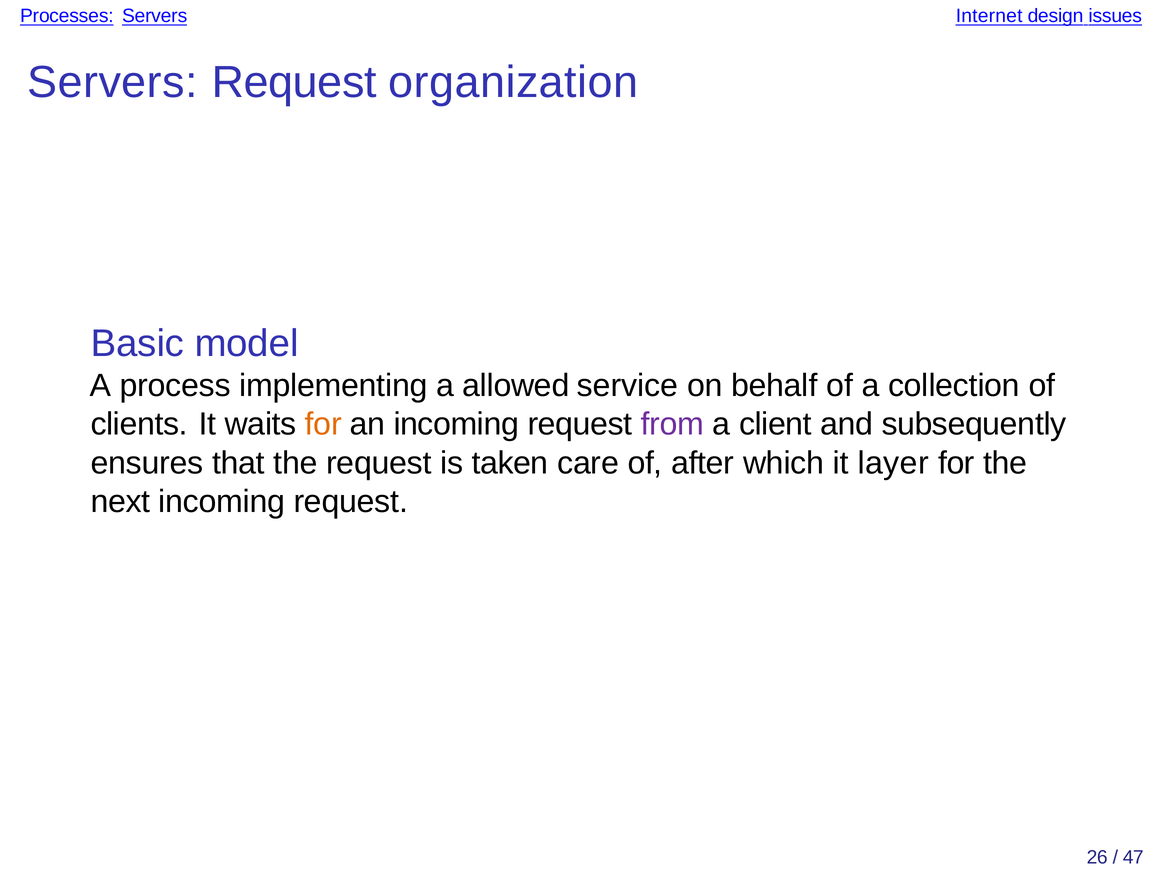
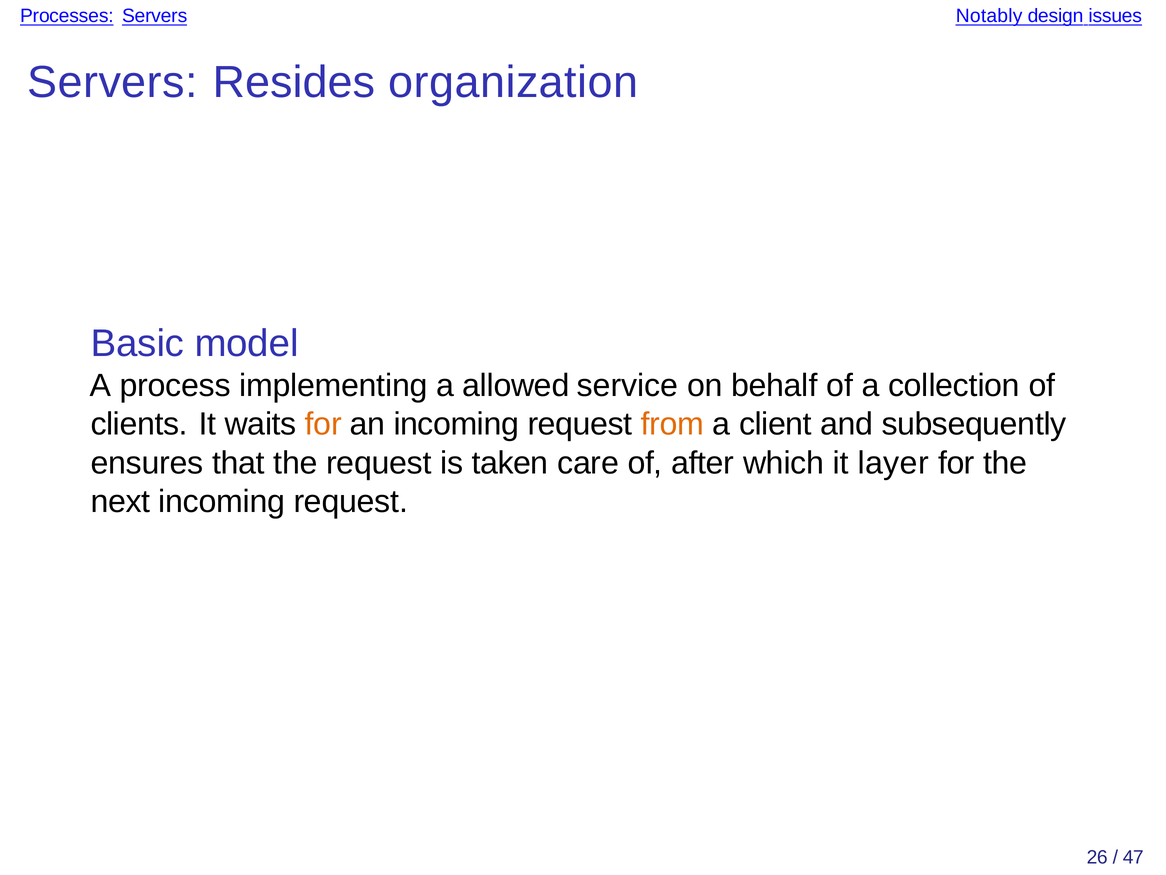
Internet: Internet -> Notably
Servers Request: Request -> Resides
from colour: purple -> orange
